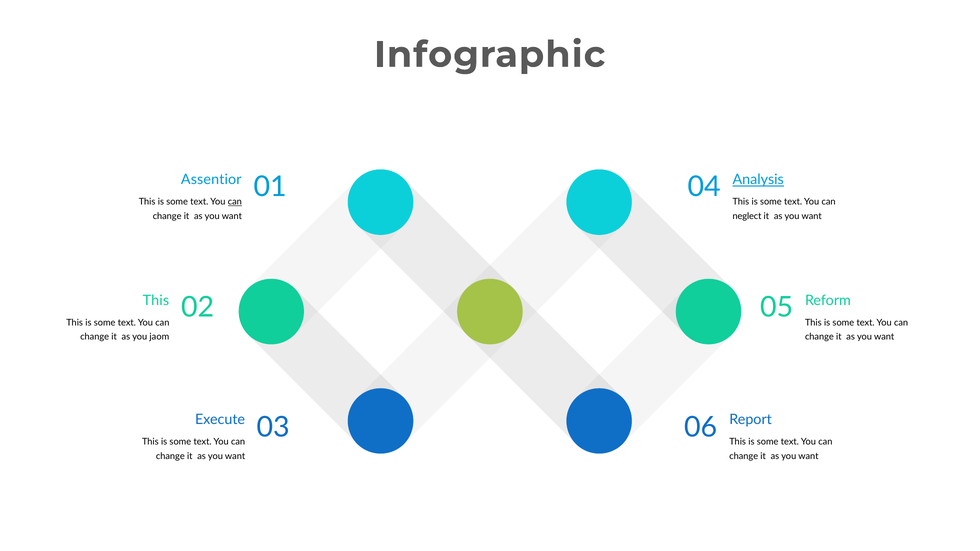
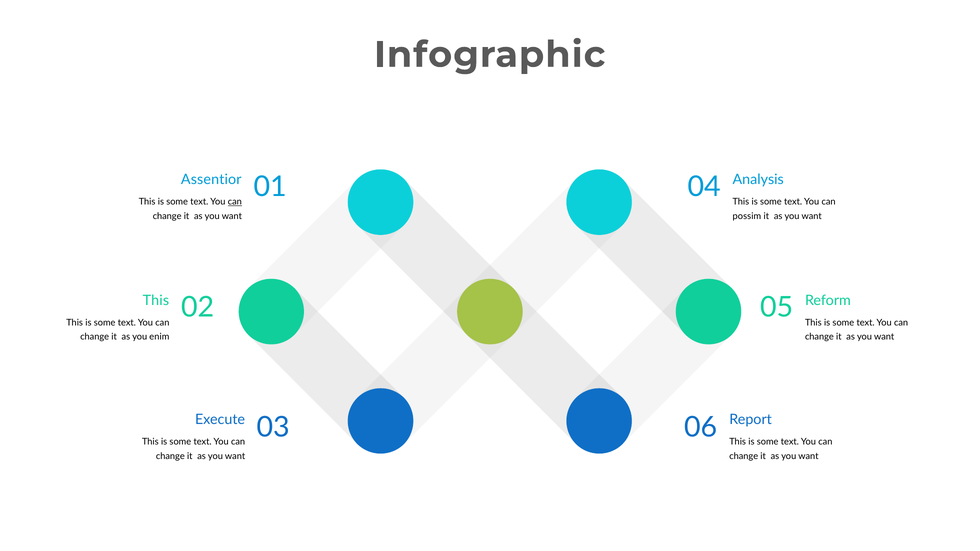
Analysis underline: present -> none
neglect: neglect -> possim
jaom: jaom -> enim
